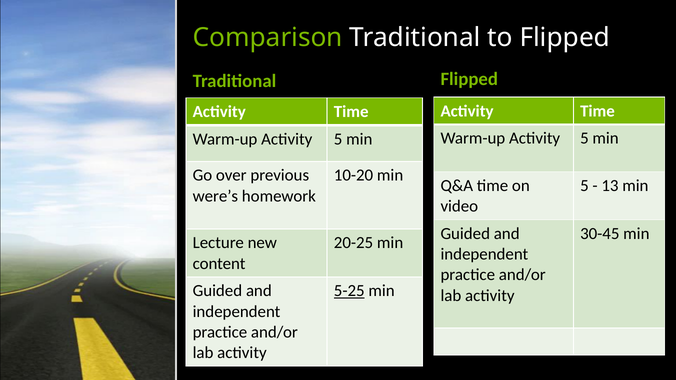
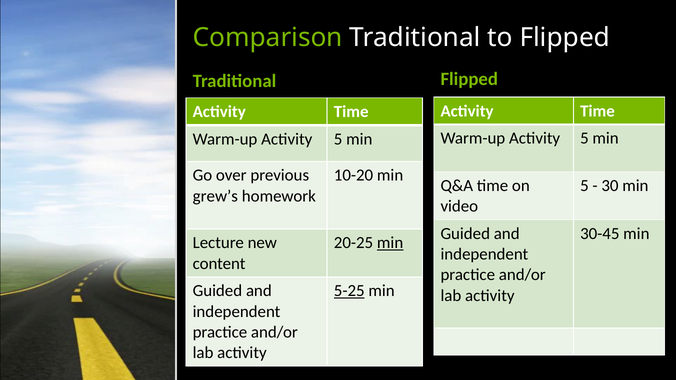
13: 13 -> 30
were’s: were’s -> grew’s
min at (390, 243) underline: none -> present
